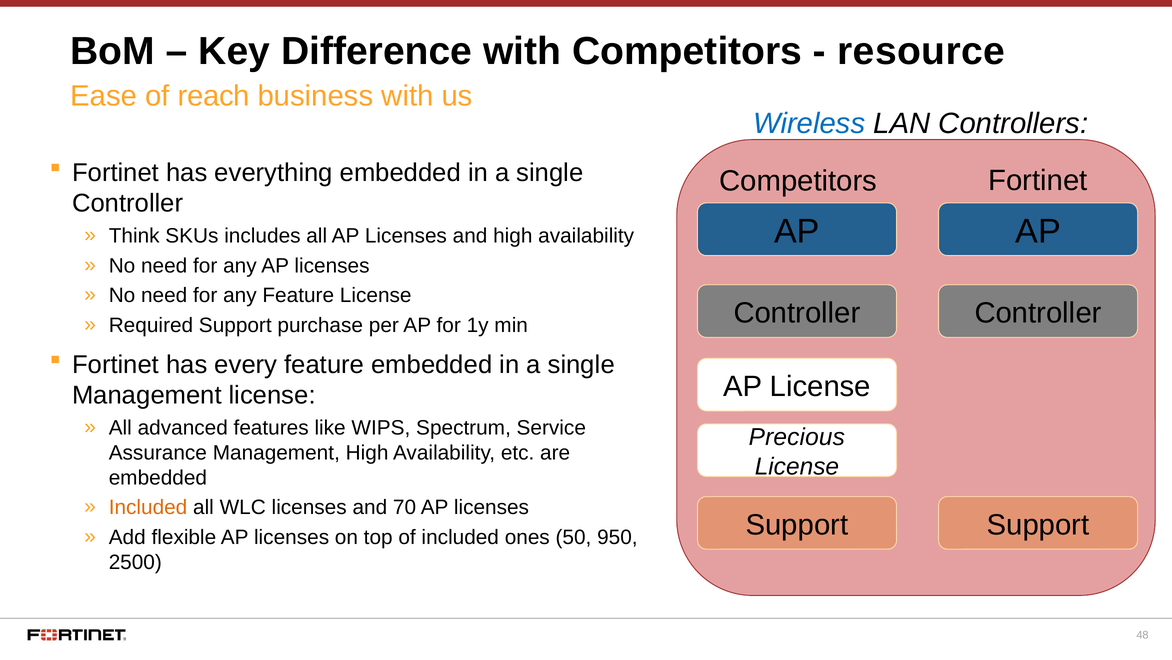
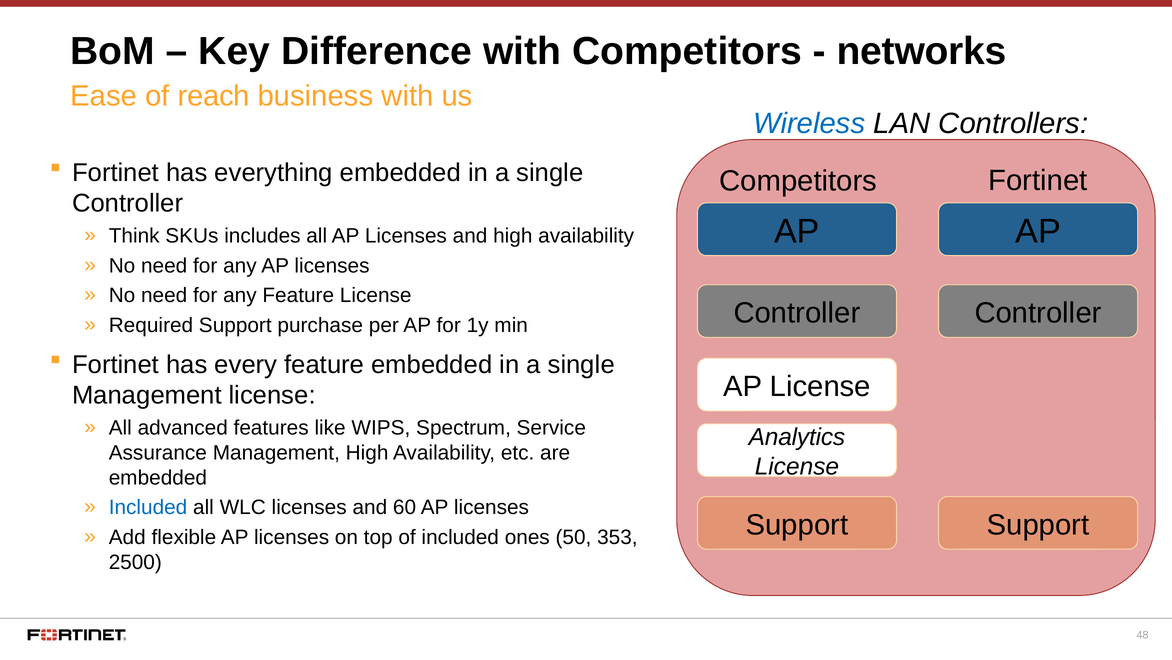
resource: resource -> networks
Precious: Precious -> Analytics
Included at (148, 507) colour: orange -> blue
70: 70 -> 60
950: 950 -> 353
